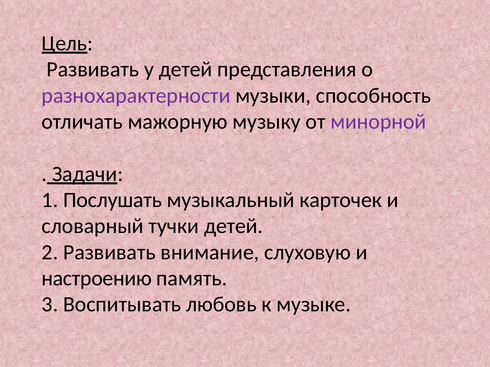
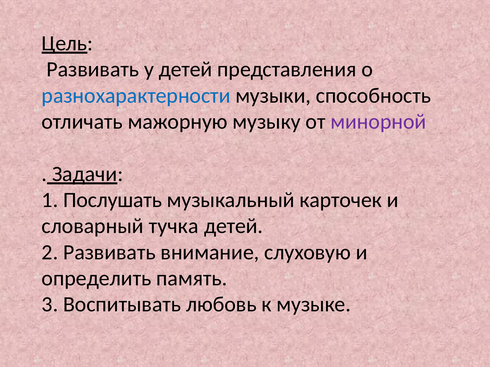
разнохарактерности colour: purple -> blue
тучки: тучки -> тучка
настроению: настроению -> определить
